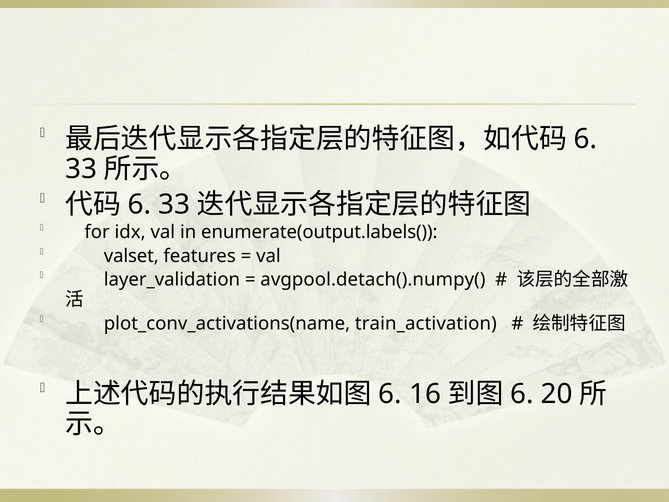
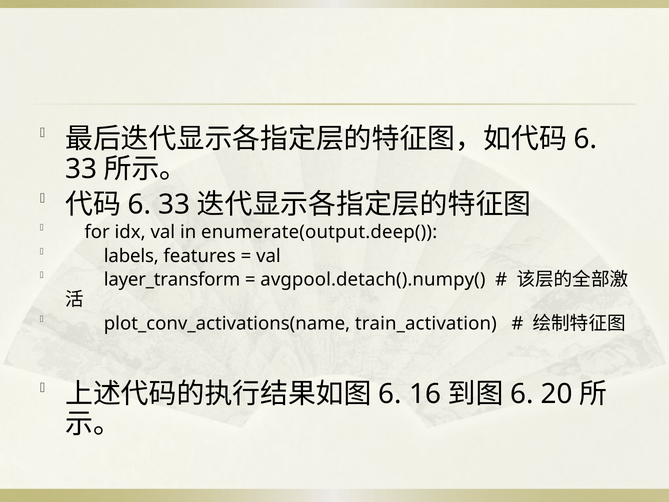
enumerate(output.labels(: enumerate(output.labels( -> enumerate(output.deep(
valset: valset -> labels
layer_validation: layer_validation -> layer_transform
